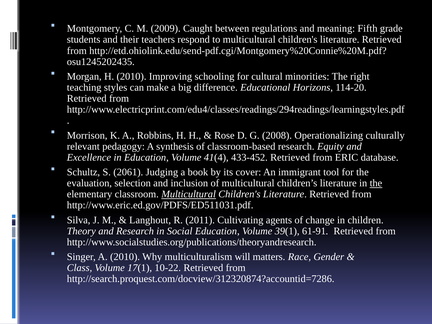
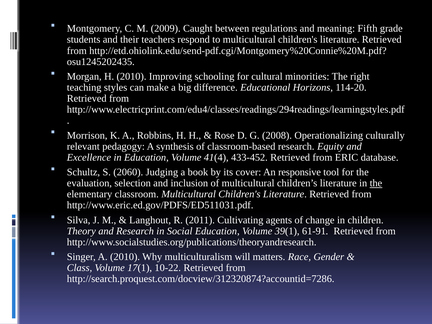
2061: 2061 -> 2060
immigrant: immigrant -> responsive
Multicultural at (189, 194) underline: present -> none
